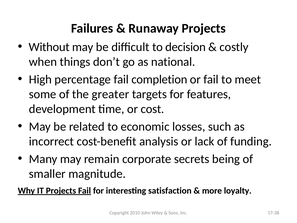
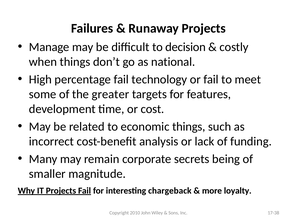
Without: Without -> Manage
completion: completion -> technology
economic losses: losses -> things
satisfaction: satisfaction -> chargeback
